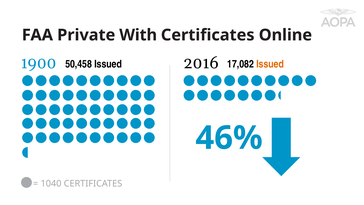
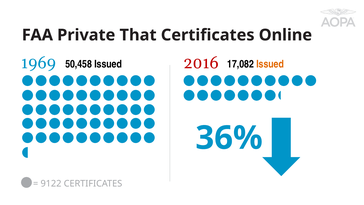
With: With -> That
1900: 1900 -> 1969
2016 colour: black -> red
46%: 46% -> 36%
1040: 1040 -> 9122
